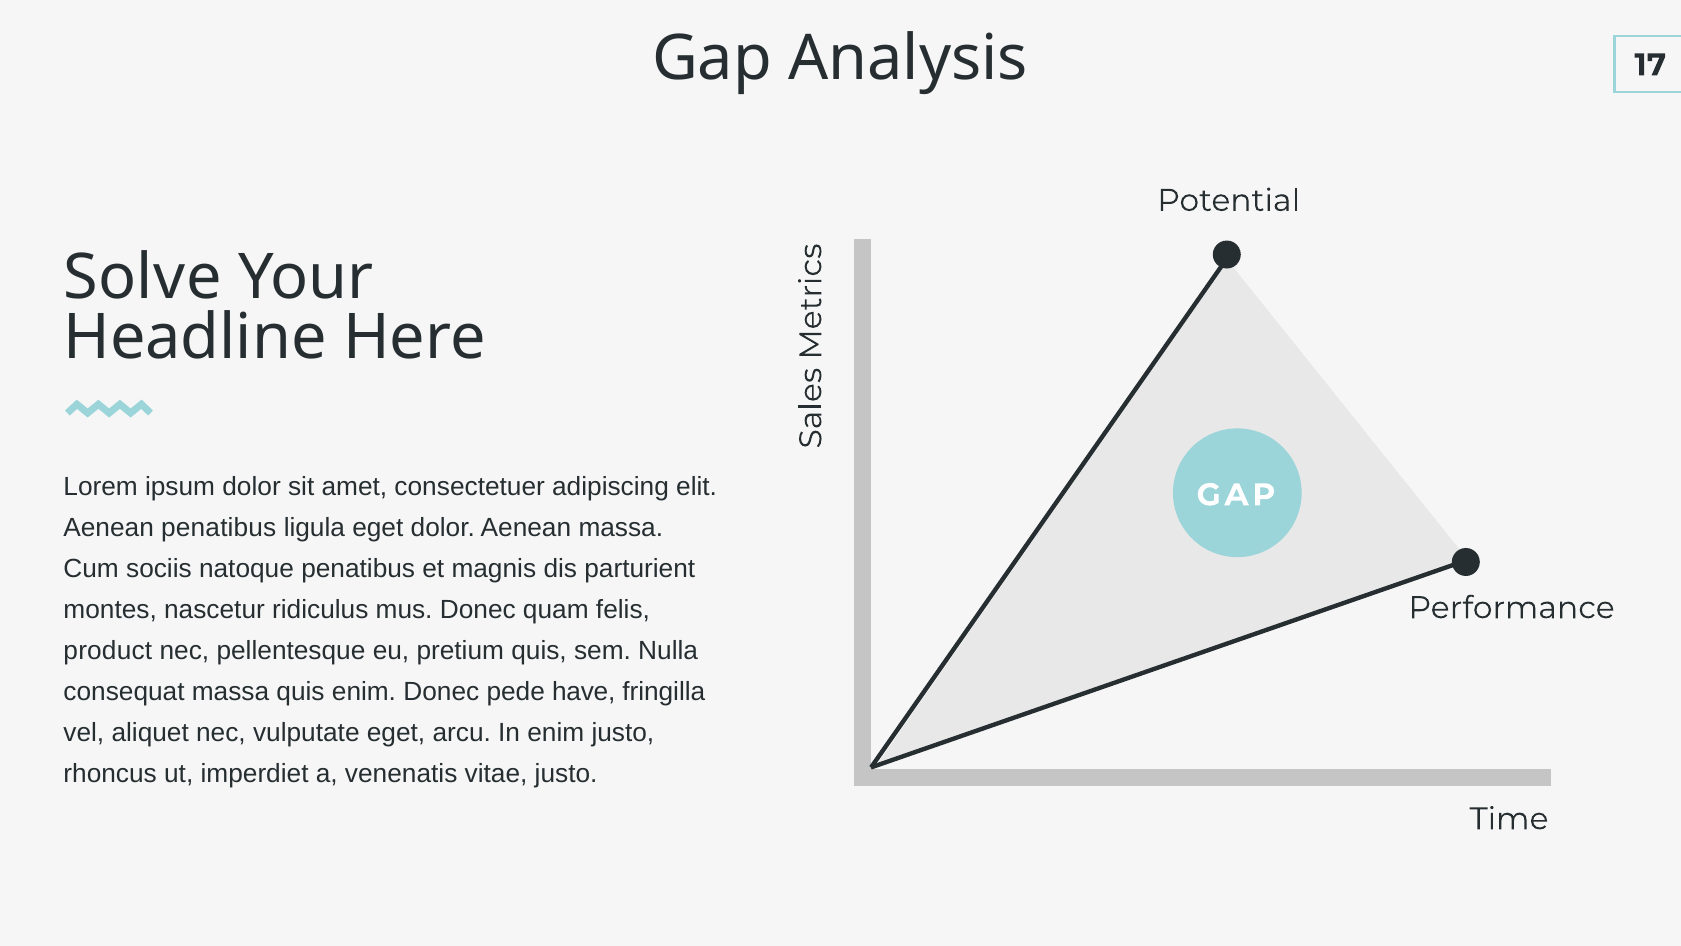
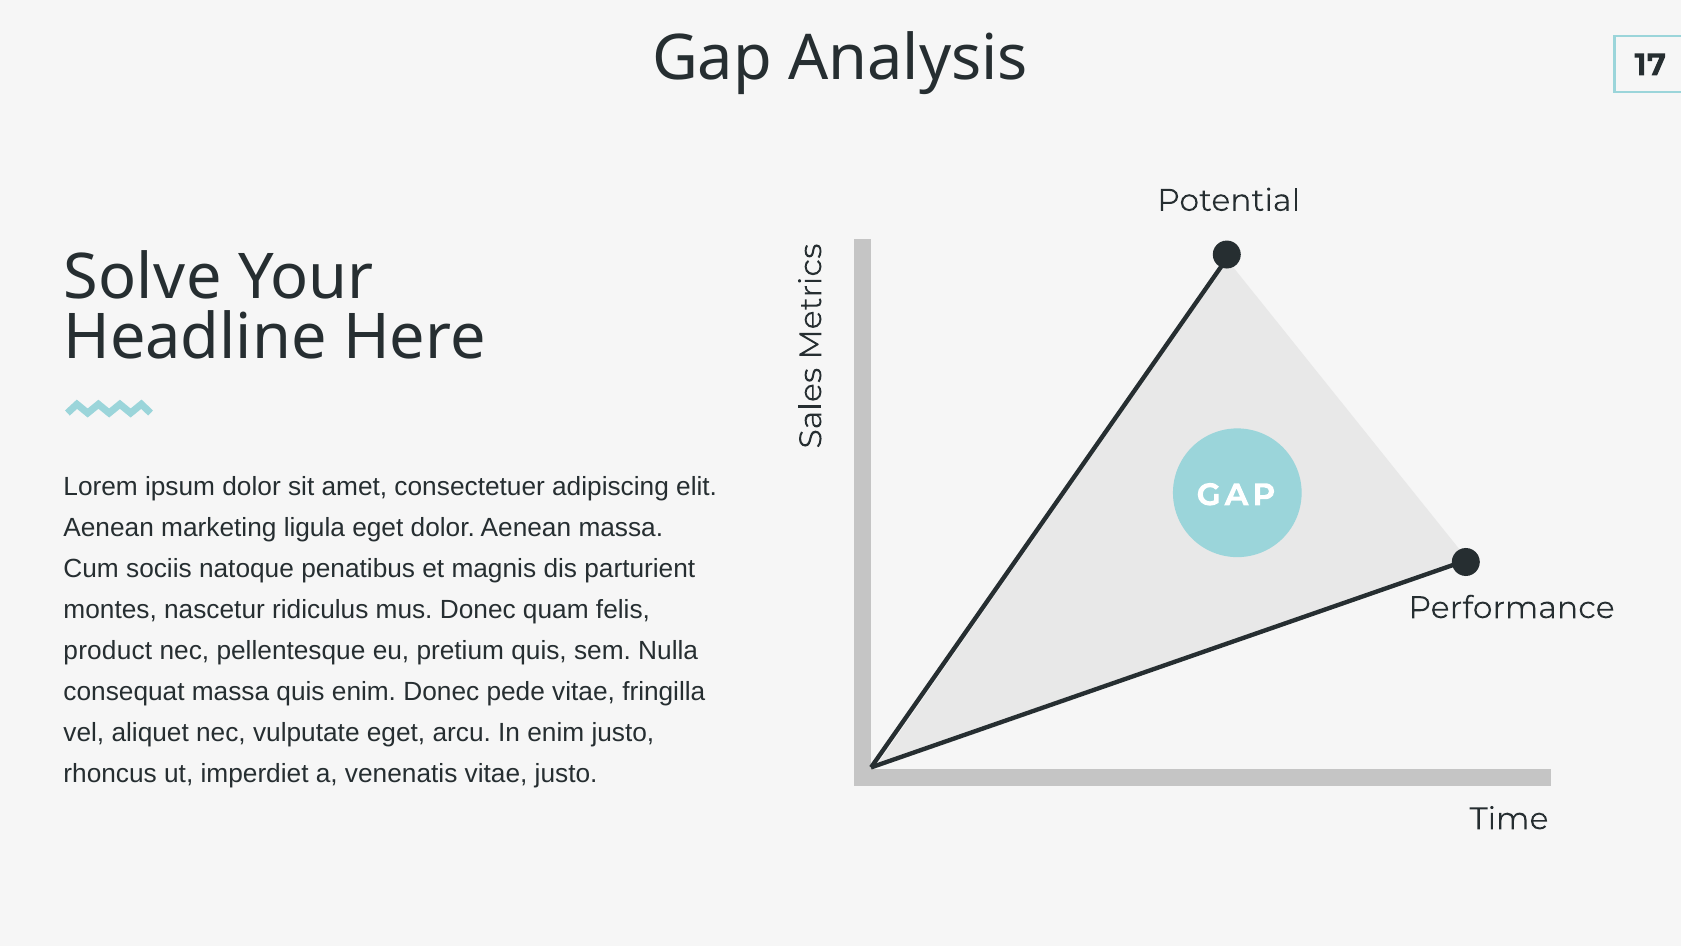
Aenean penatibus: penatibus -> marketing
pede have: have -> vitae
